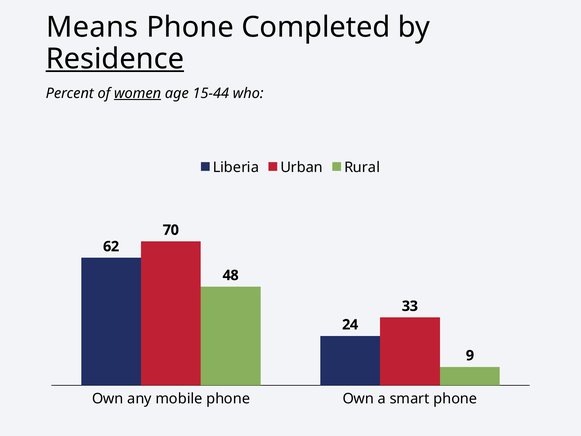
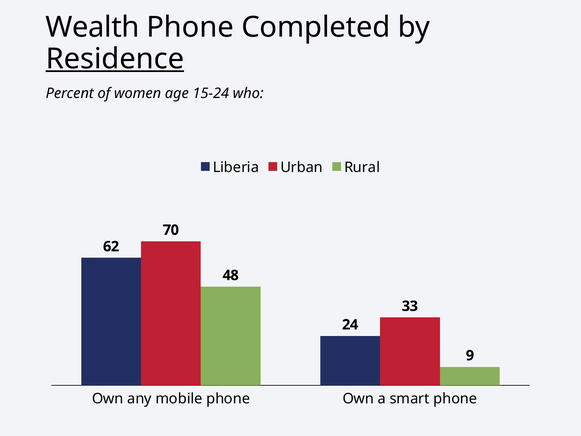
Means: Means -> Wealth
women underline: present -> none
15-44: 15-44 -> 15-24
